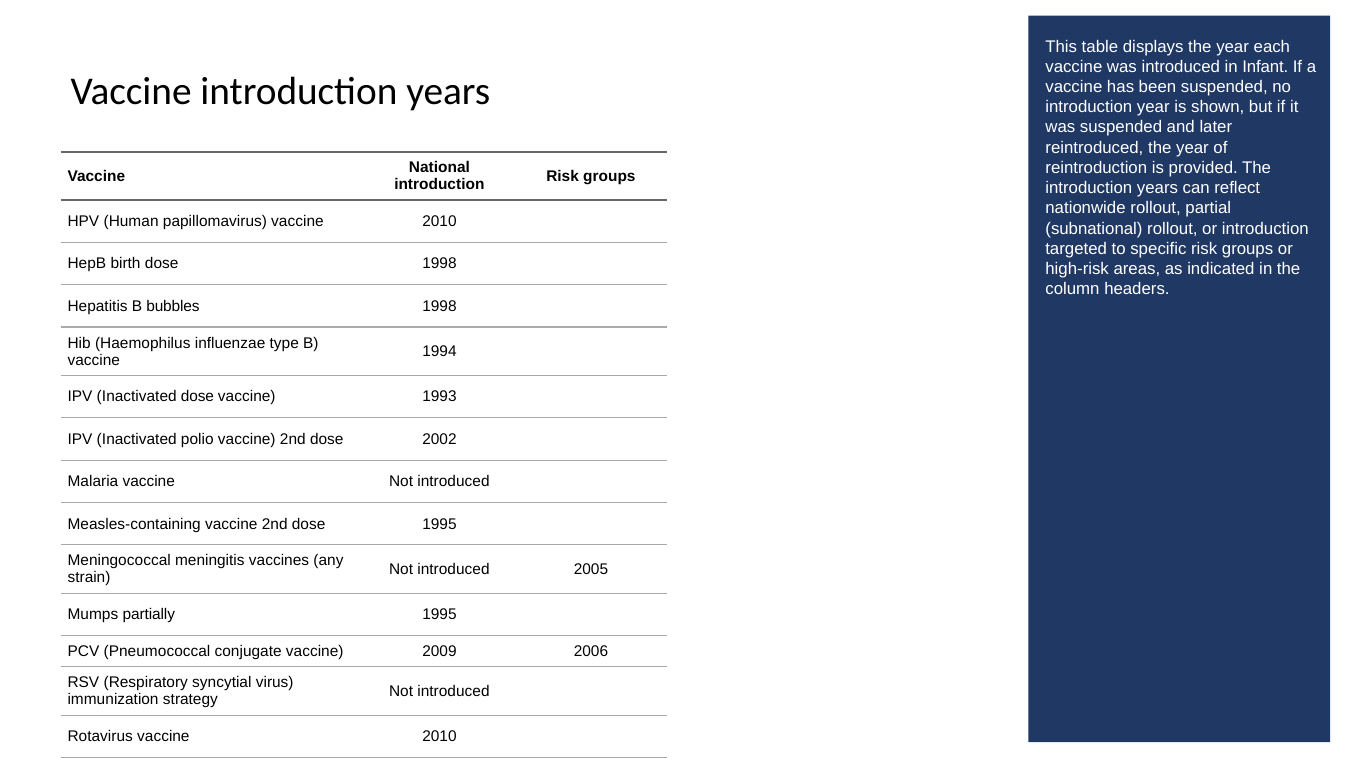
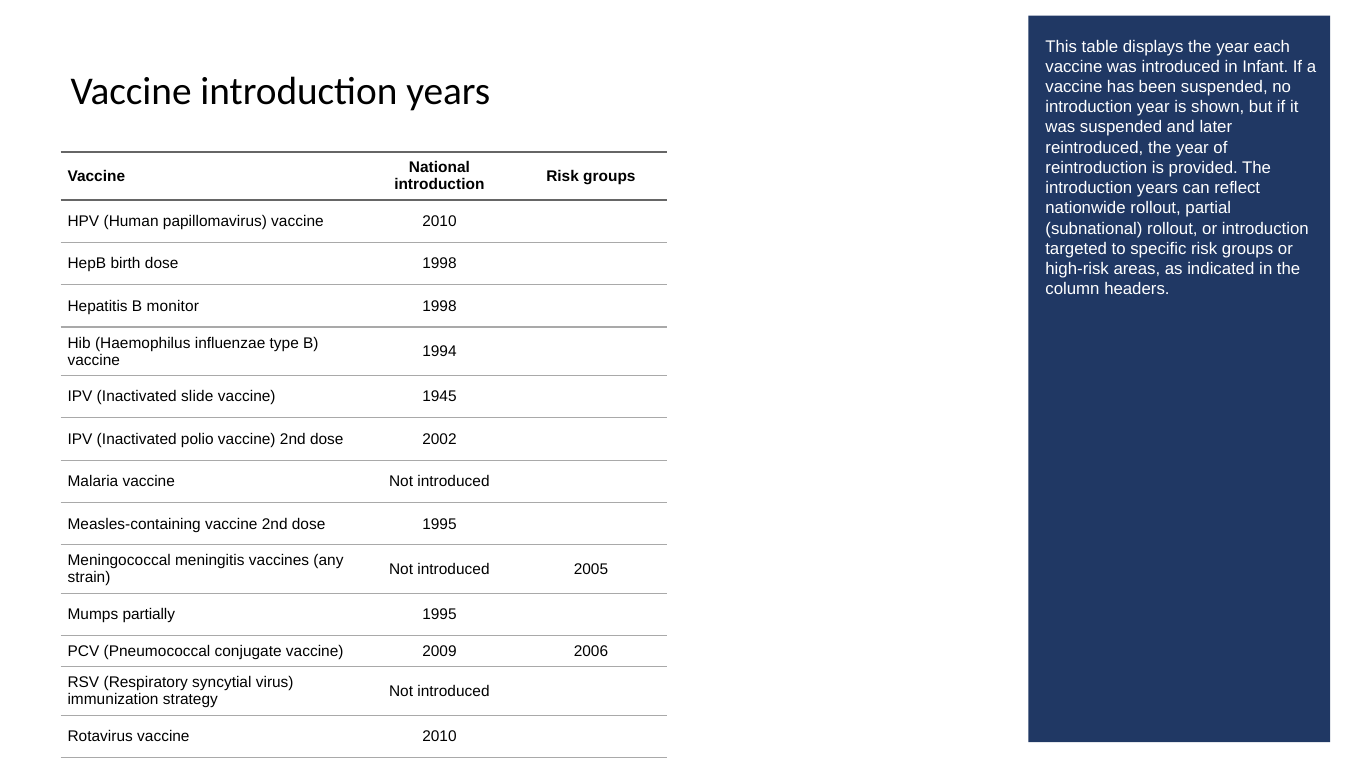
bubbles: bubbles -> monitor
Inactivated dose: dose -> slide
1993: 1993 -> 1945
